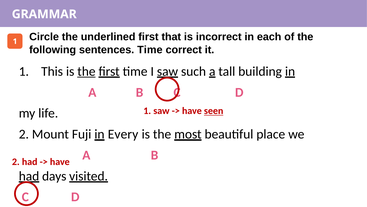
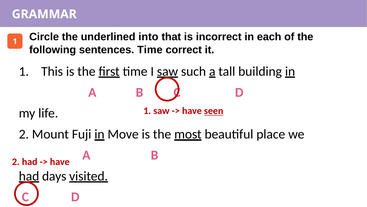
underlined first: first -> into
the at (86, 71) underline: present -> none
Every: Every -> Move
